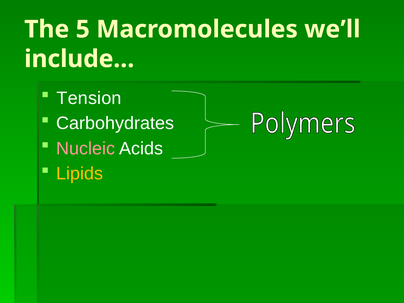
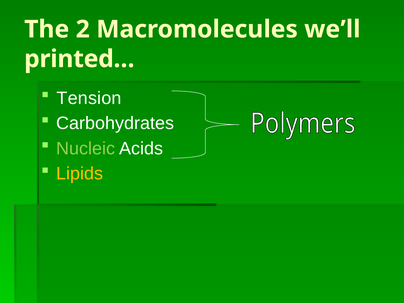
5: 5 -> 2
include…: include… -> printed…
Nucleic colour: pink -> light green
